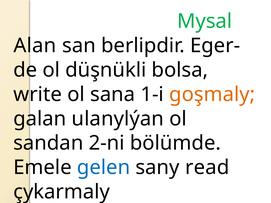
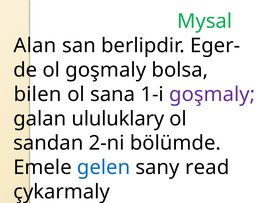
ol düşnükli: düşnükli -> goşmaly
write: write -> bilen
goşmaly at (212, 94) colour: orange -> purple
ulanylýan: ulanylýan -> ululuklary
